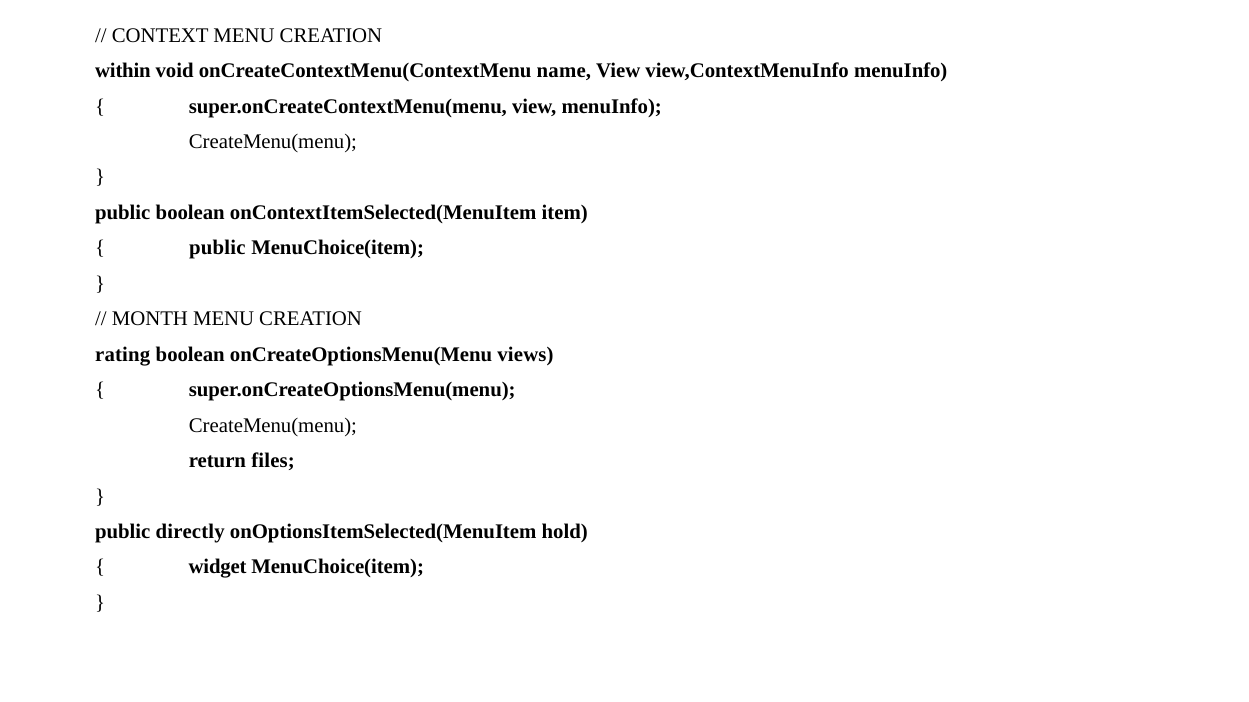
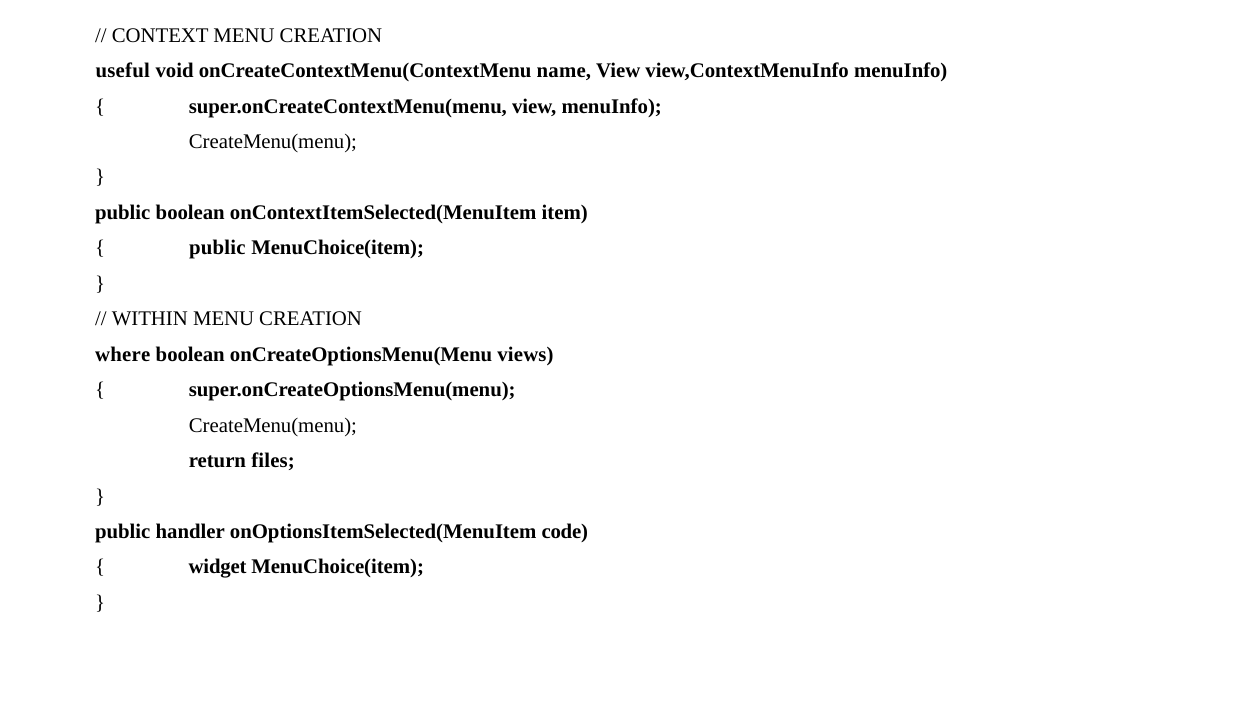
within: within -> useful
MONTH: MONTH -> WITHIN
rating: rating -> where
directly: directly -> handler
hold: hold -> code
